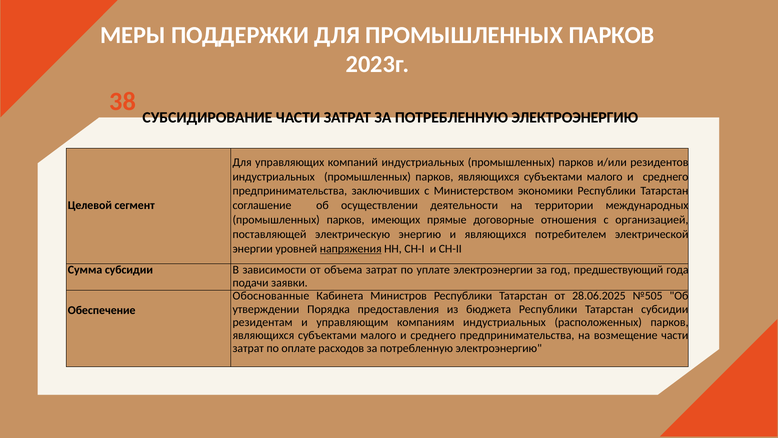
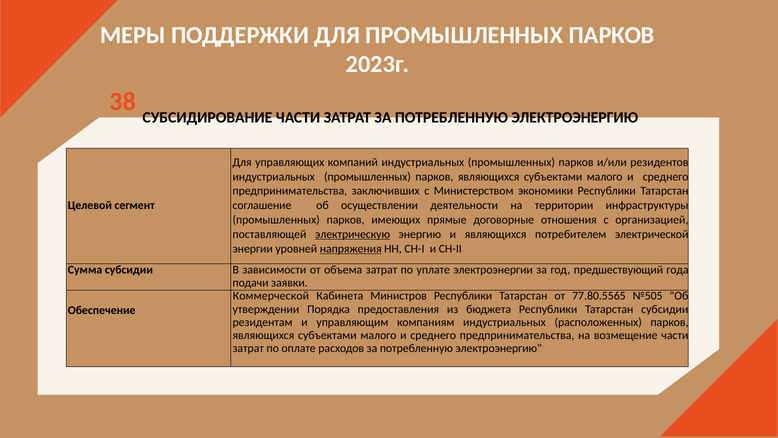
международных: международных -> инфраструктуры
электрическую underline: none -> present
Обоснованные: Обоснованные -> Коммерческой
28.06.2025: 28.06.2025 -> 77.80.5565
